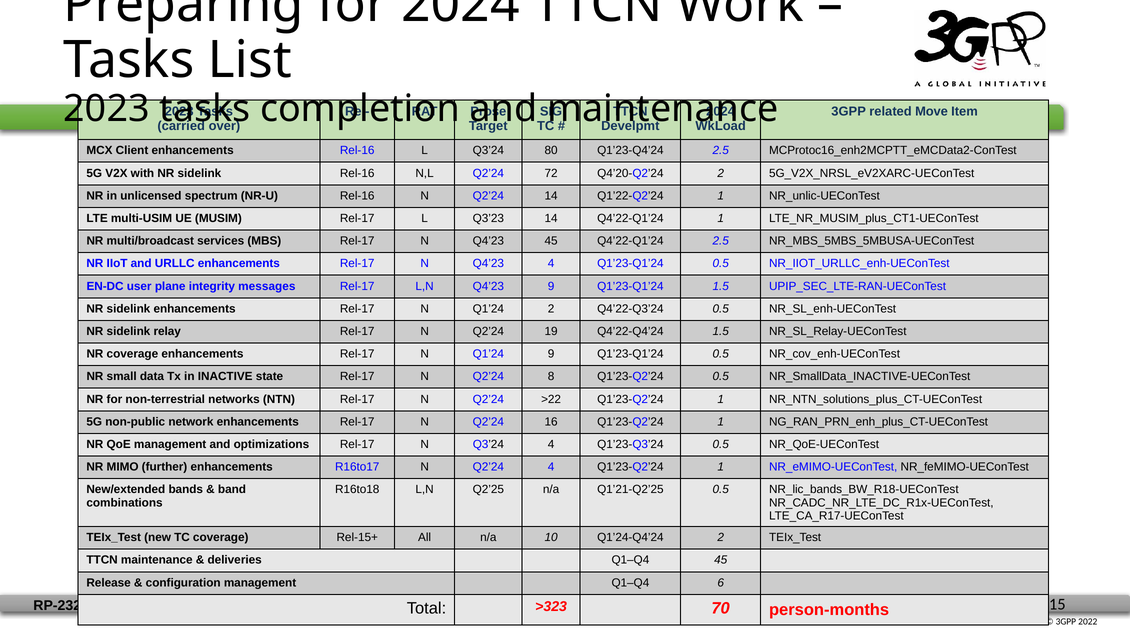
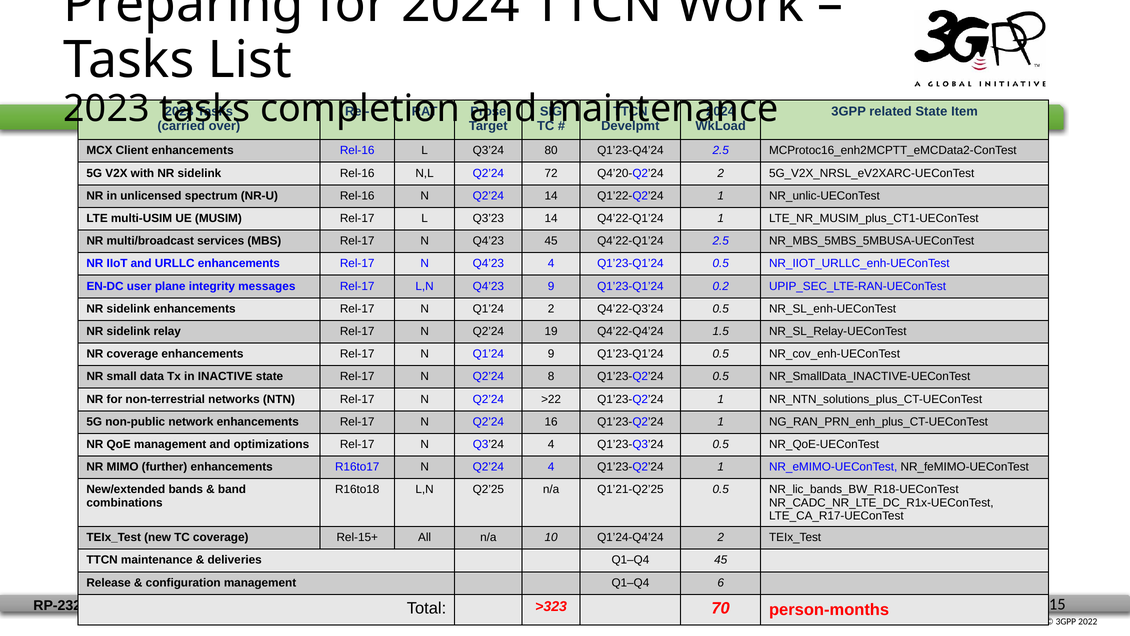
related Move: Move -> State
Q1’23-Q1’24 1.5: 1.5 -> 0.2
